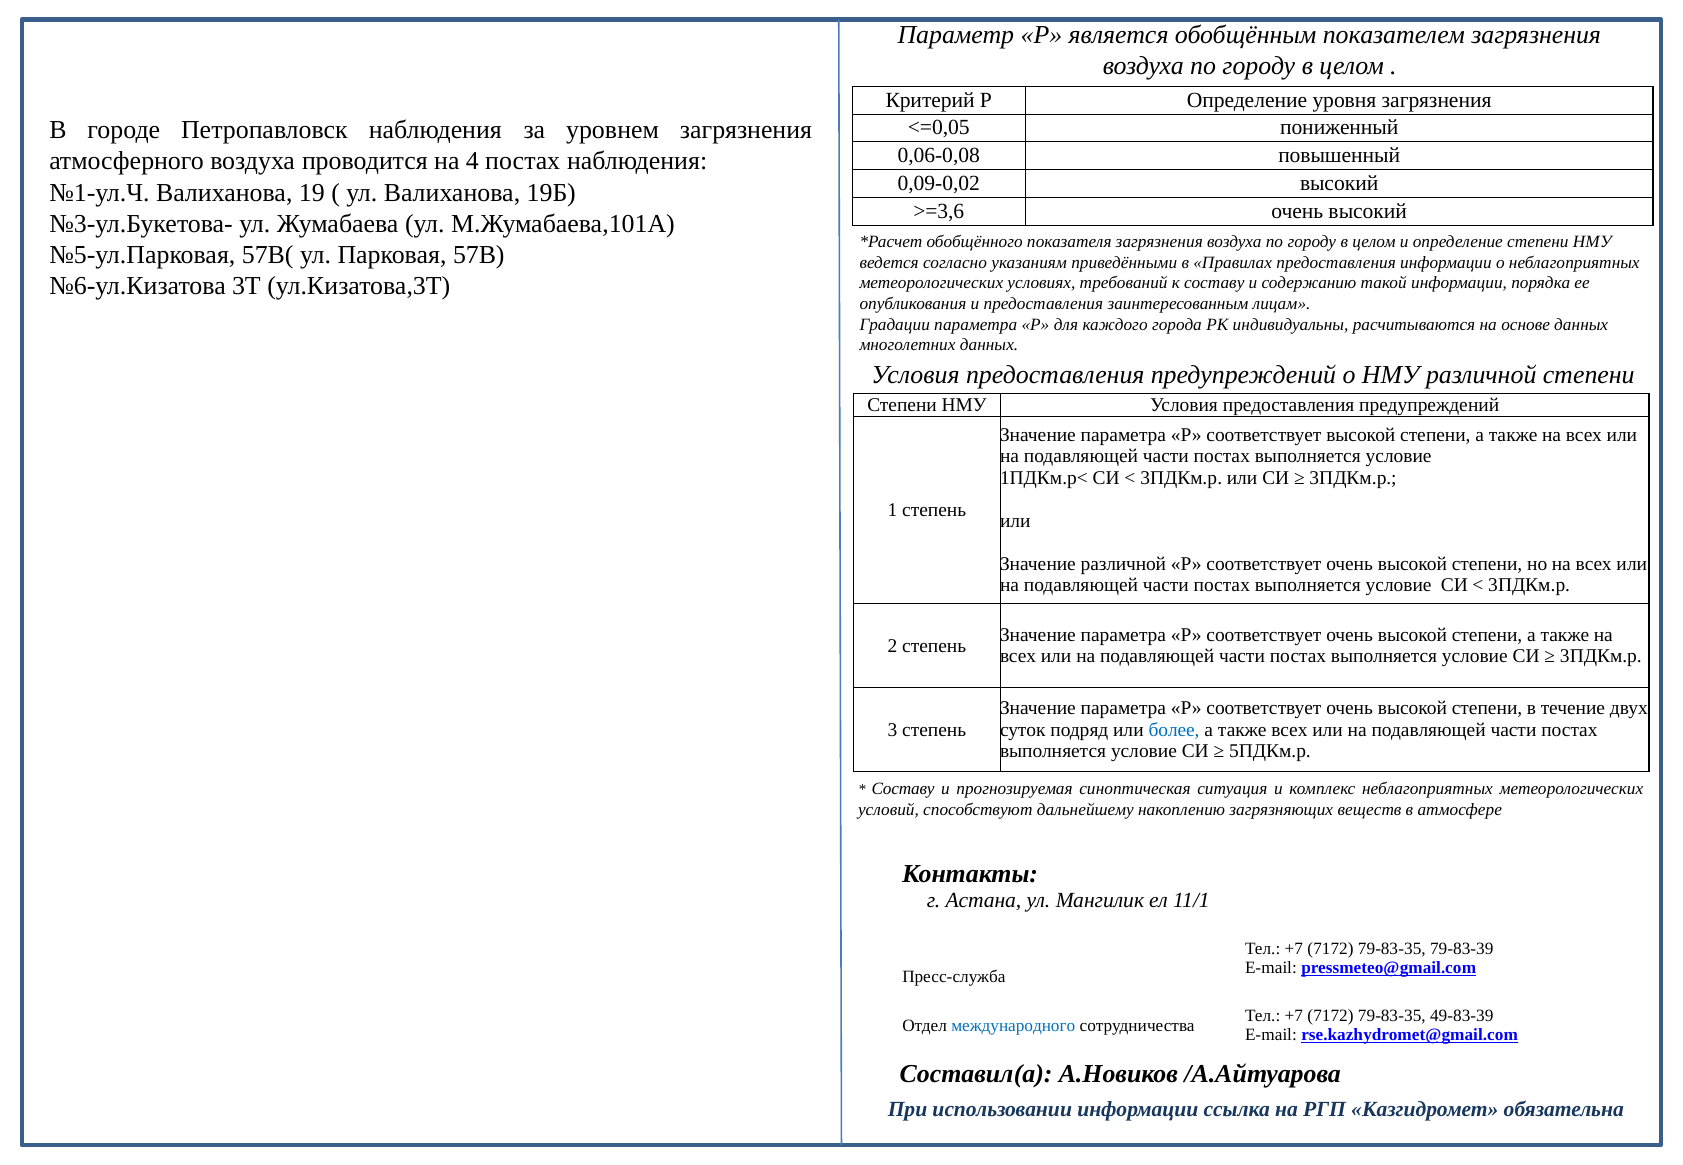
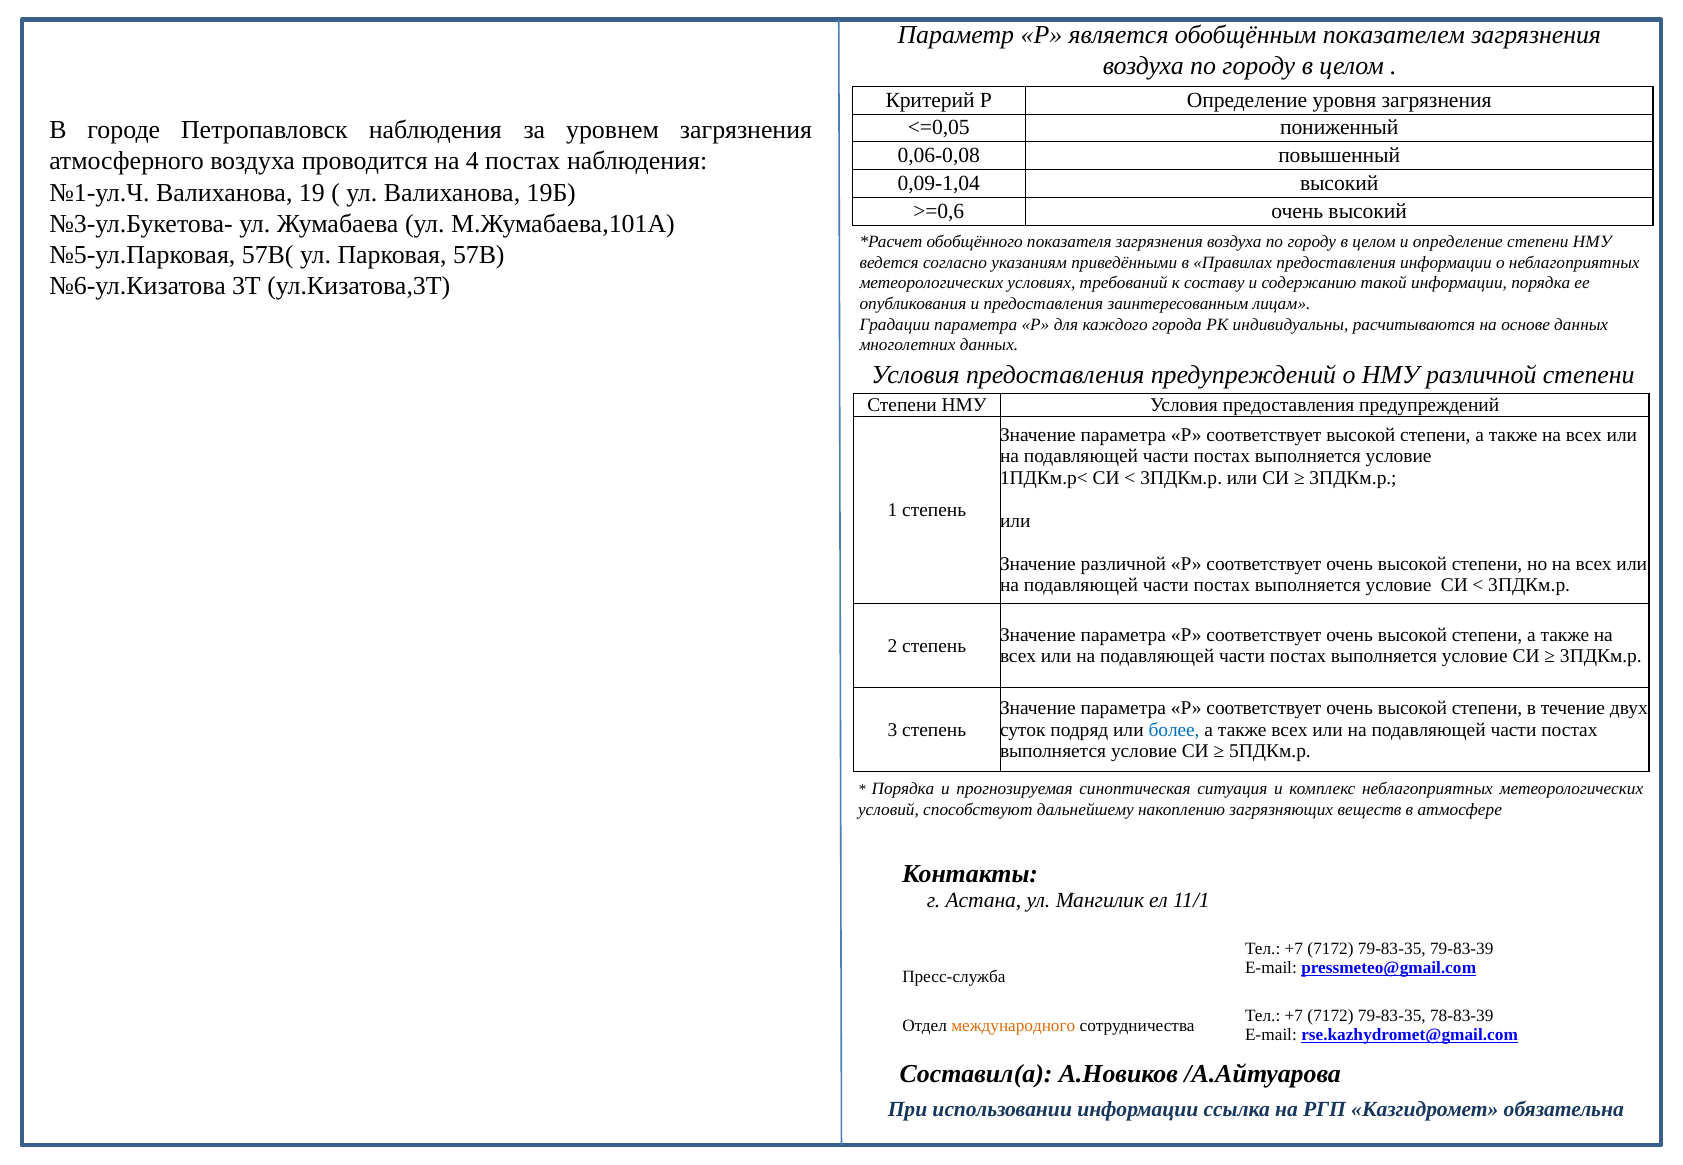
0,09-0,02: 0,09-0,02 -> 0,09-1,04
>=3,6: >=3,6 -> >=0,6
Составу at (903, 789): Составу -> Порядка
49-83-39: 49-83-39 -> 78-83-39
международного colour: blue -> orange
